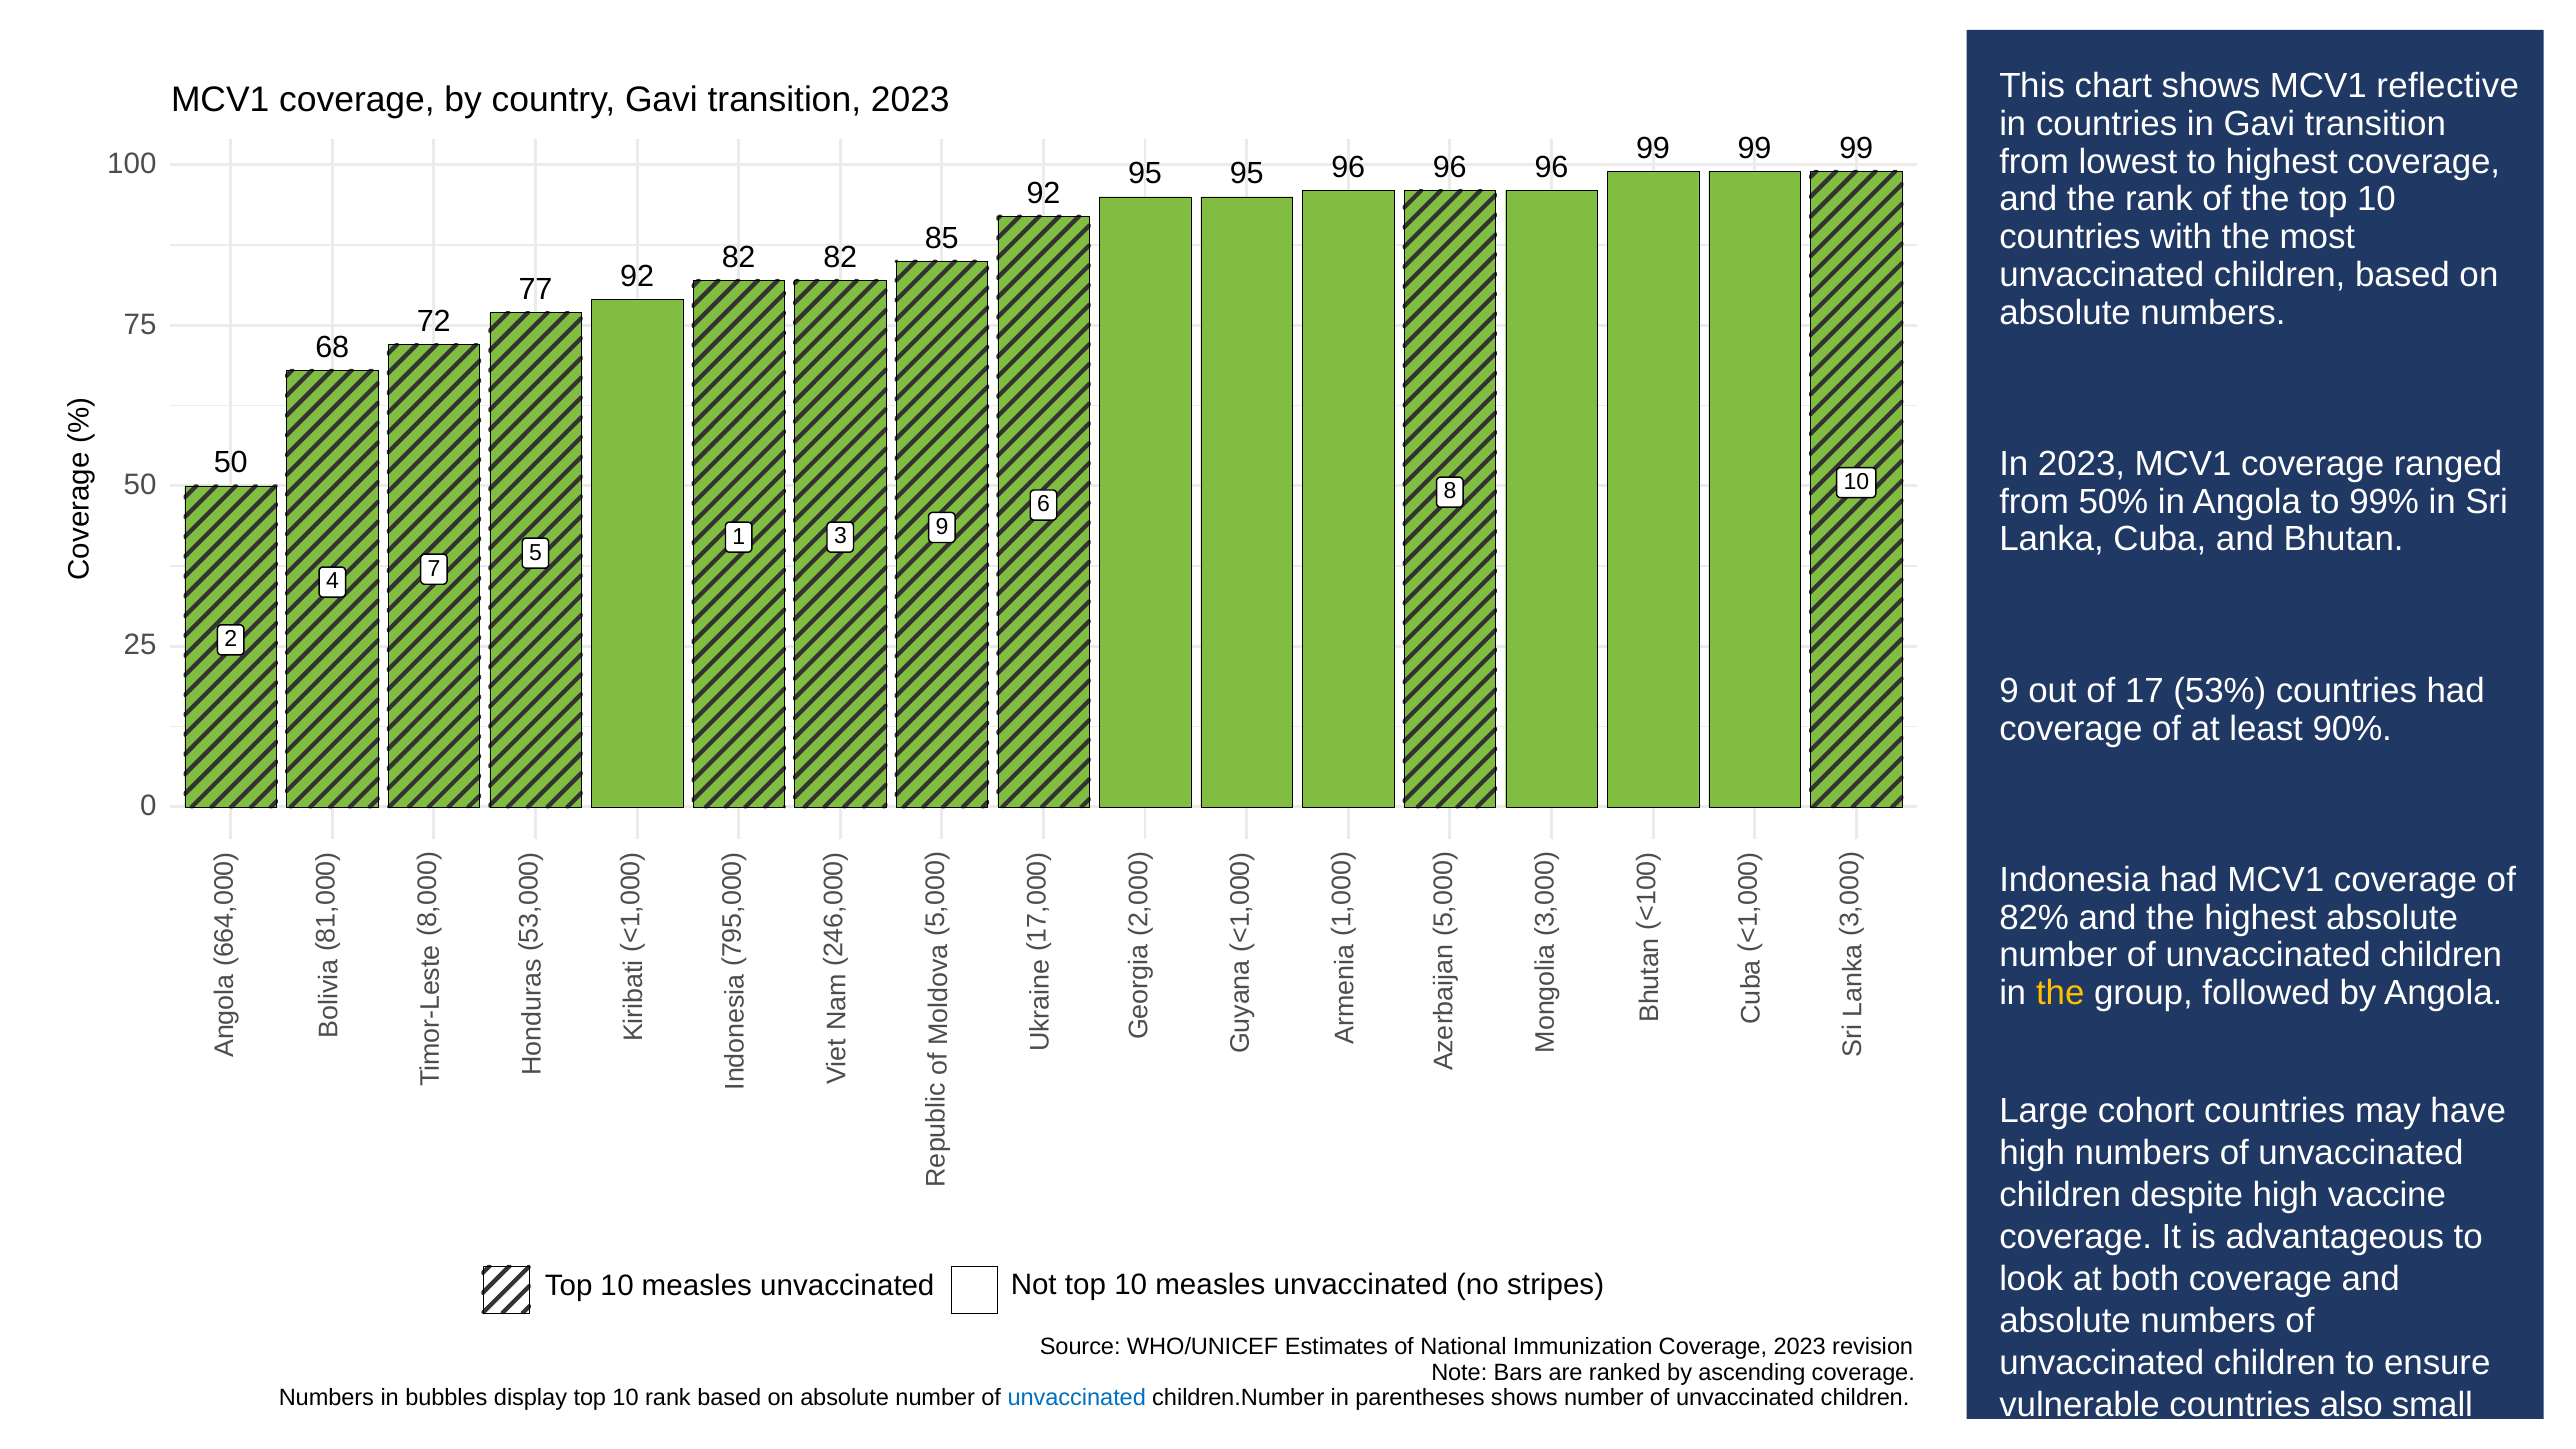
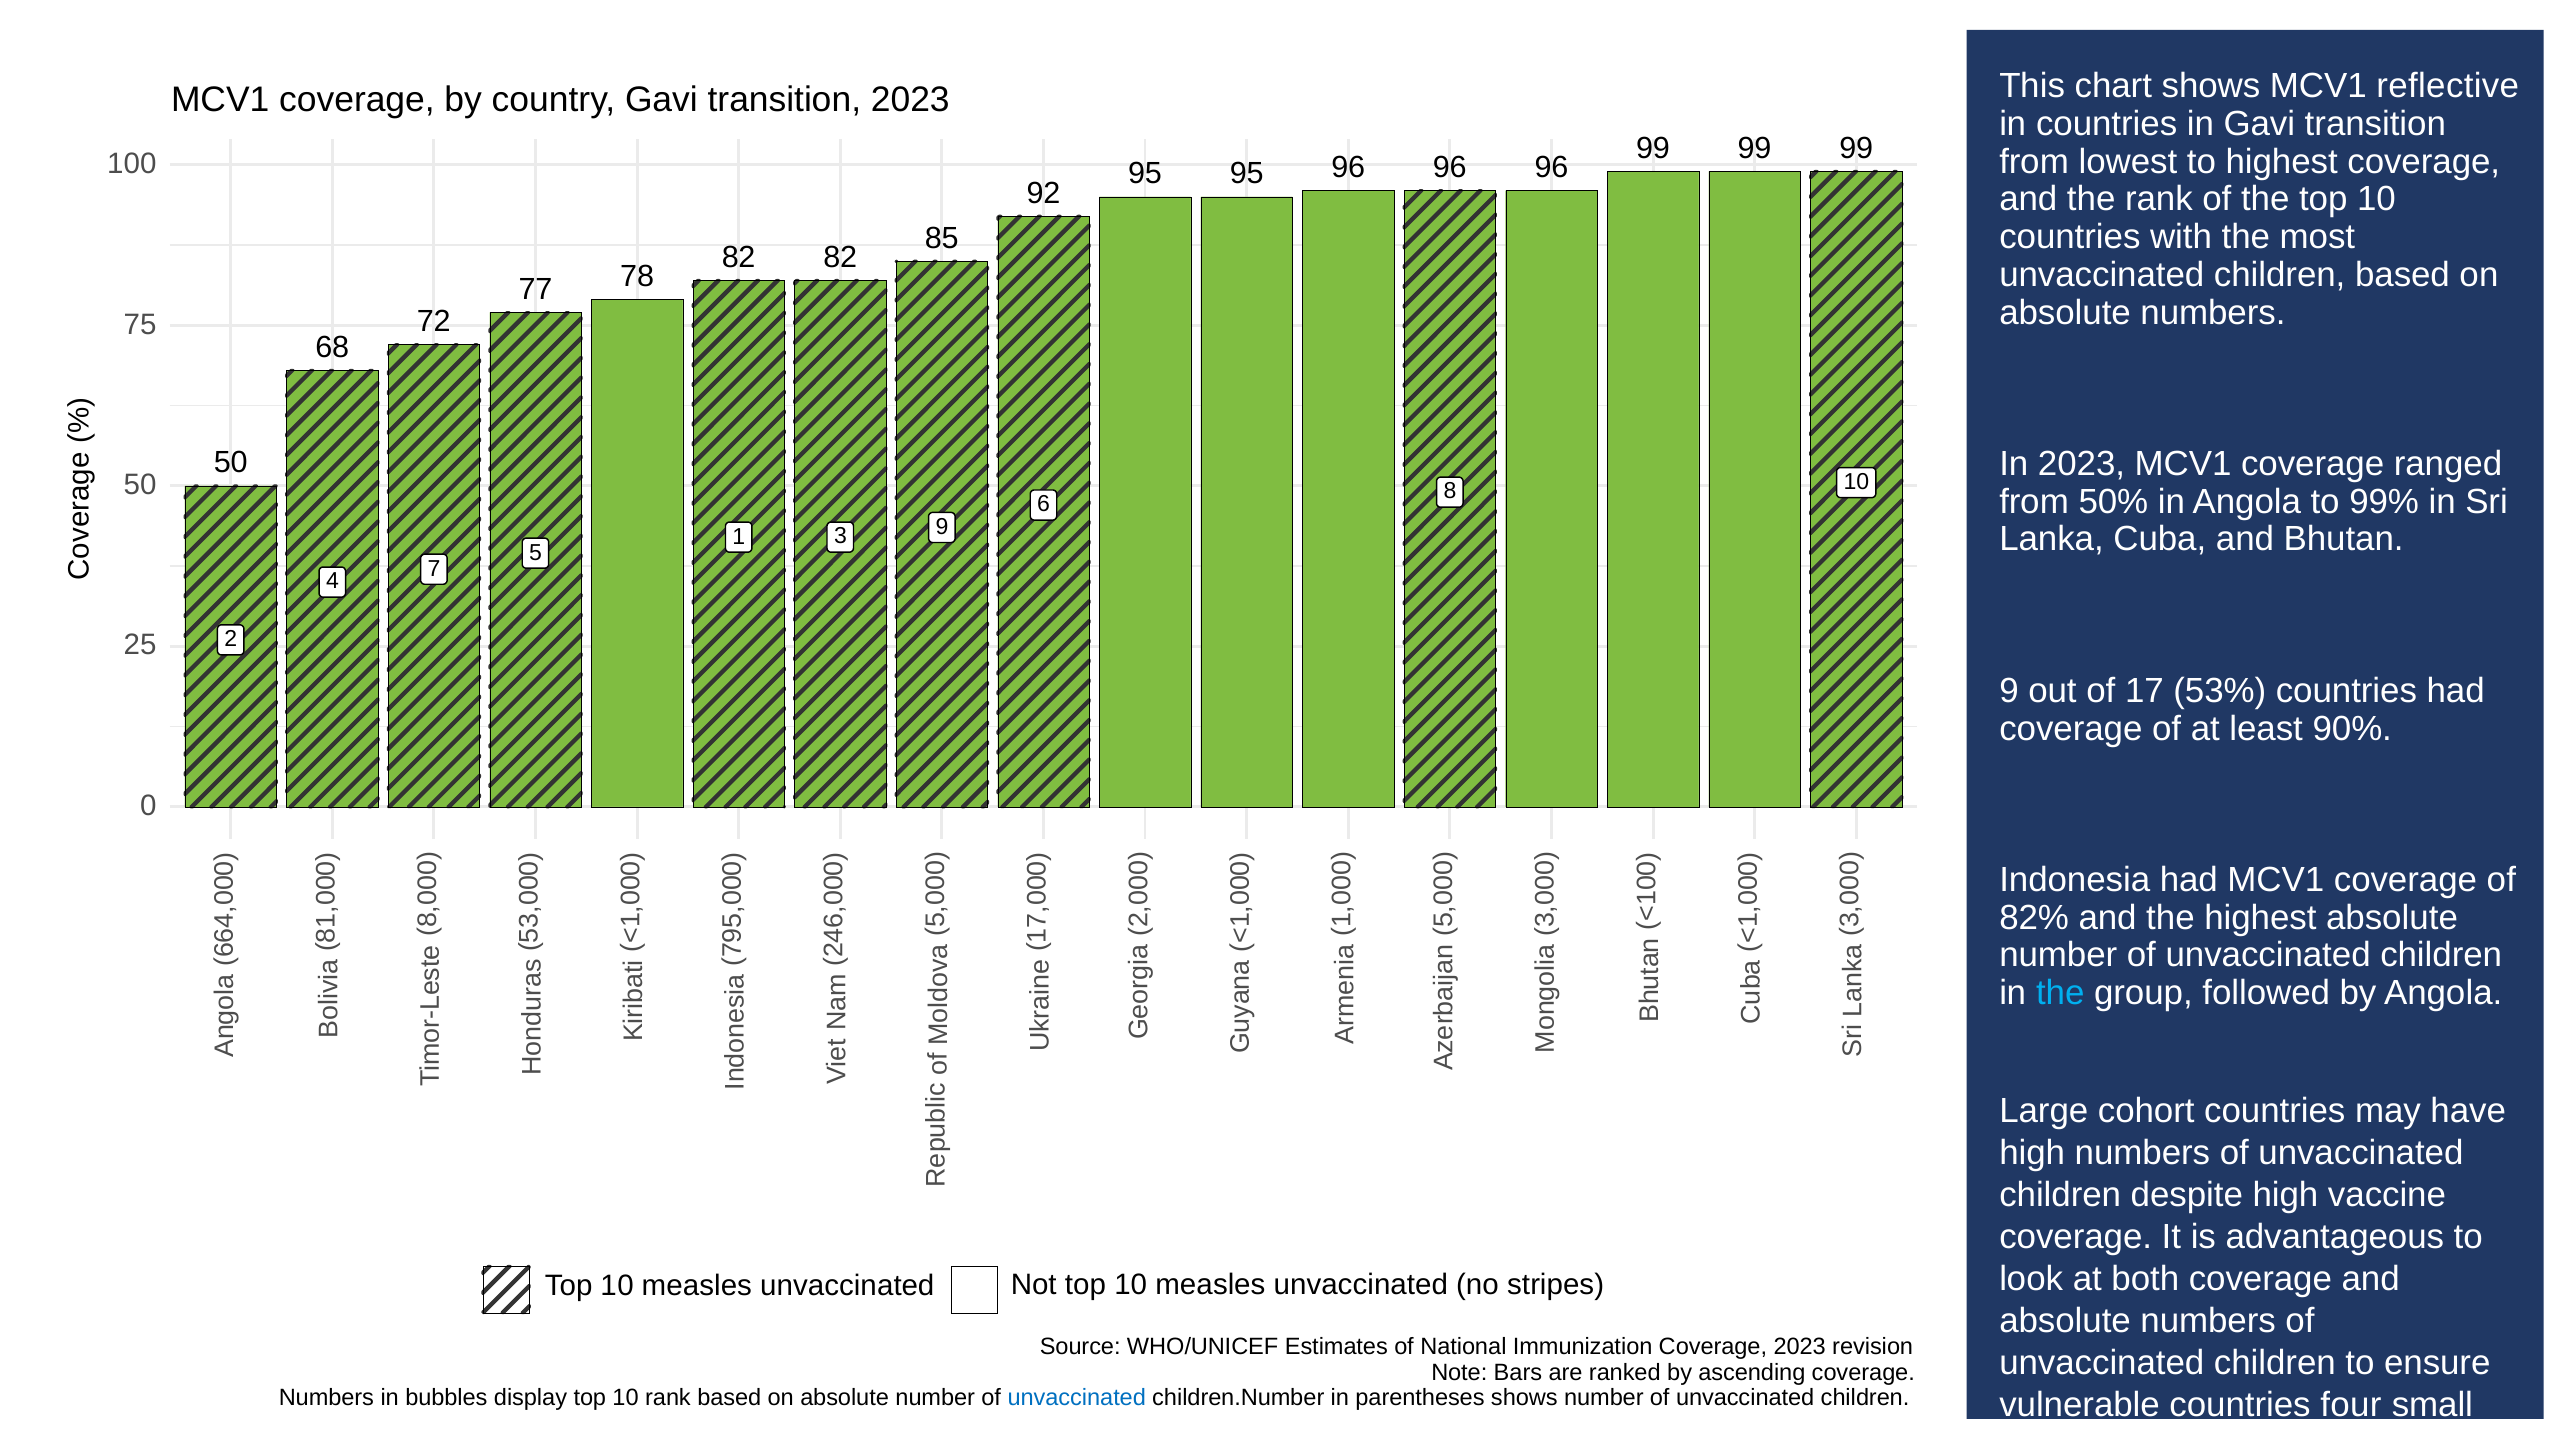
77 92: 92 -> 78
the at (2060, 993) colour: yellow -> light blue
also: also -> four
